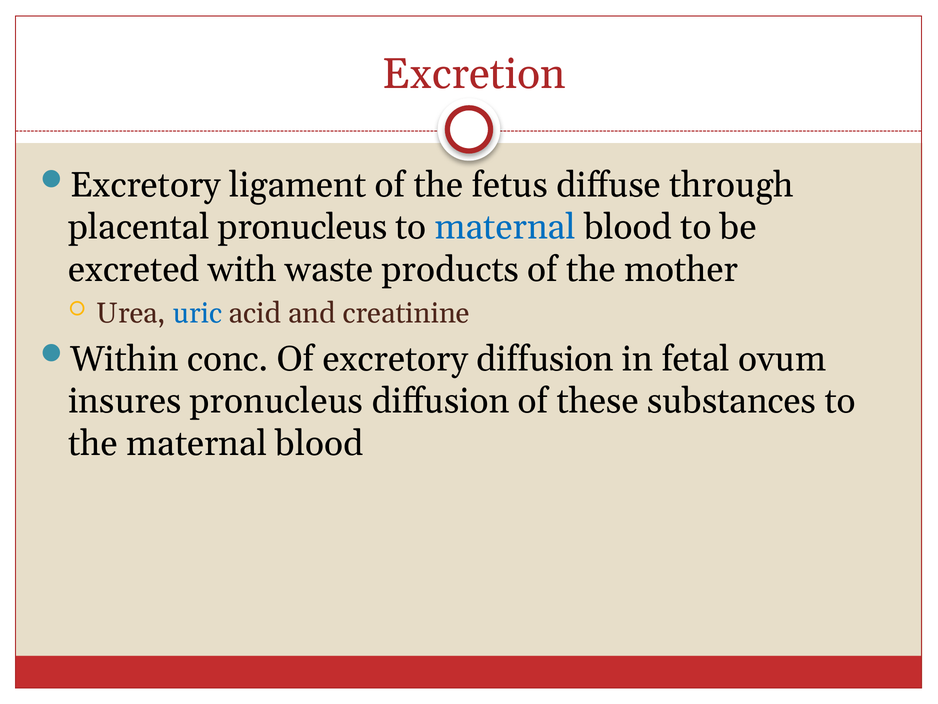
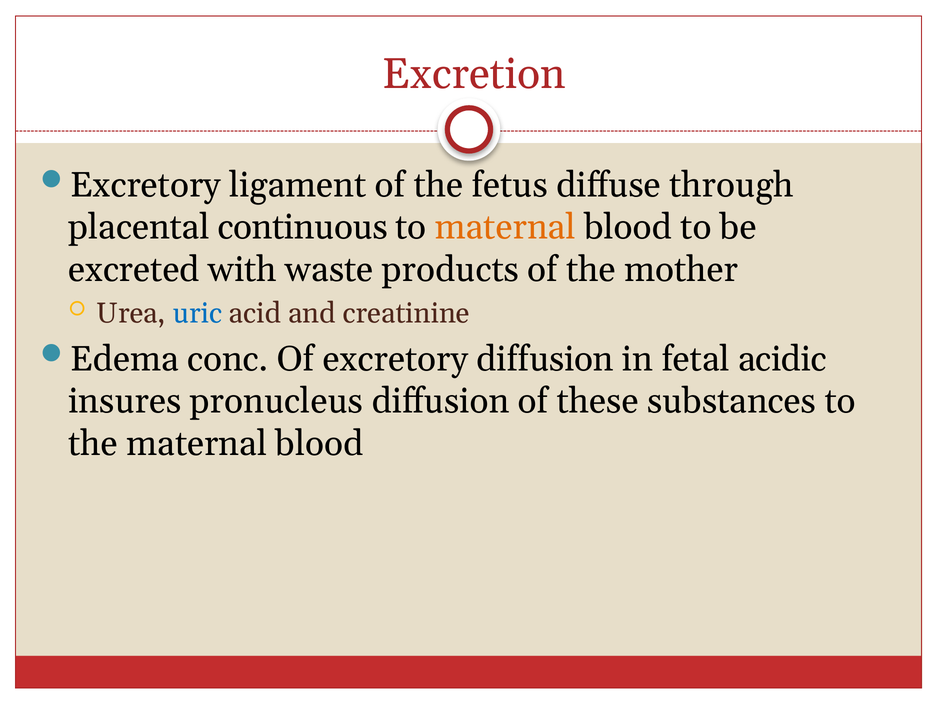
placental pronucleus: pronucleus -> continuous
maternal at (505, 227) colour: blue -> orange
Within: Within -> Edema
ovum: ovum -> acidic
